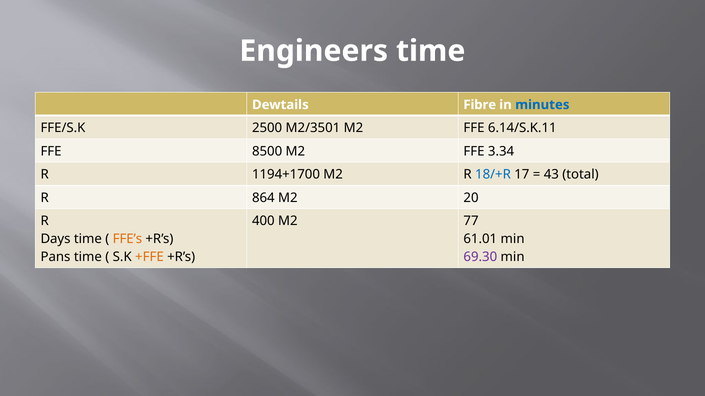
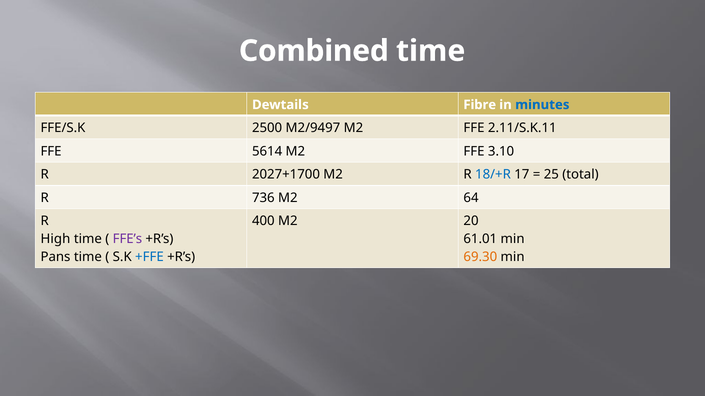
Engineers: Engineers -> Combined
M2/3501: M2/3501 -> M2/9497
6.14/S.K.11: 6.14/S.K.11 -> 2.11/S.K.11
8500: 8500 -> 5614
3.34: 3.34 -> 3.10
1194+1700: 1194+1700 -> 2027+1700
43: 43 -> 25
864: 864 -> 736
20: 20 -> 64
77: 77 -> 20
Days: Days -> High
FFE’s colour: orange -> purple
+FFE colour: orange -> blue
69.30 colour: purple -> orange
